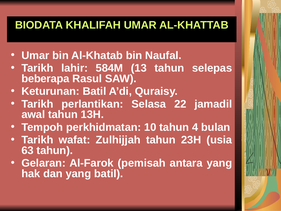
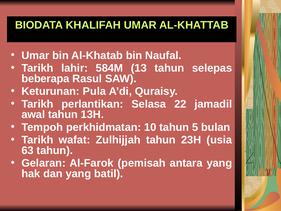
Keturunan Batil: Batil -> Pula
4: 4 -> 5
